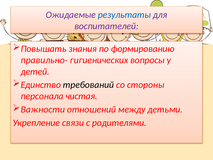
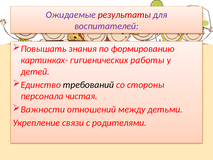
результаты colour: blue -> red
правильно-: правильно- -> картинках-
вопросы: вопросы -> работы
